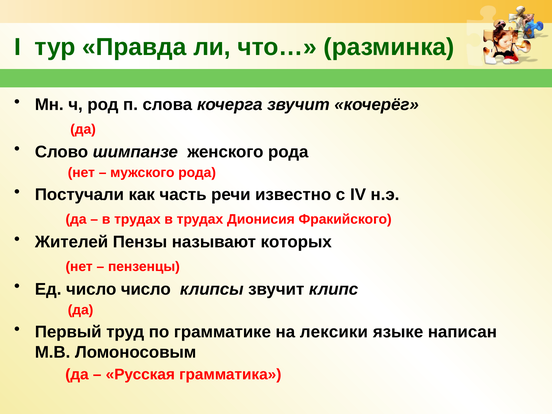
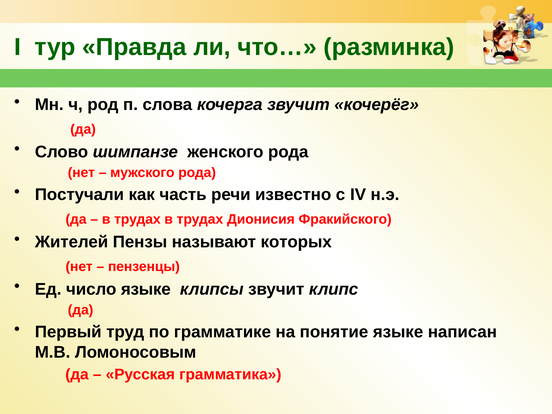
число число: число -> языке
лексики: лексики -> понятие
